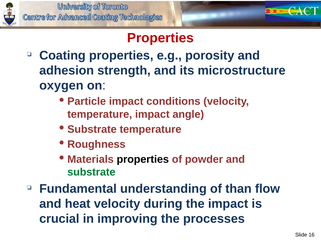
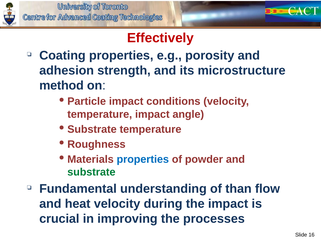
Properties at (160, 38): Properties -> Effectively
oxygen: oxygen -> method
properties at (143, 159) colour: black -> blue
